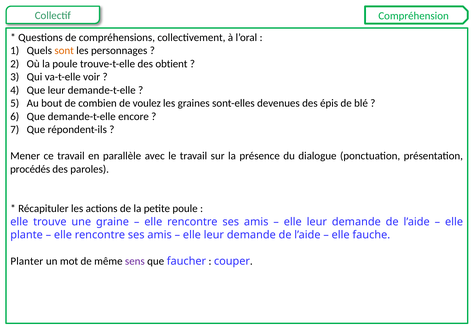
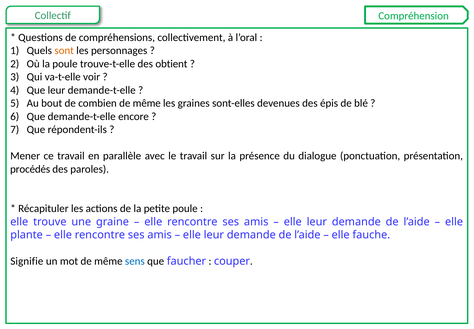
combien de voulez: voulez -> même
Planter: Planter -> Signifie
sens colour: purple -> blue
